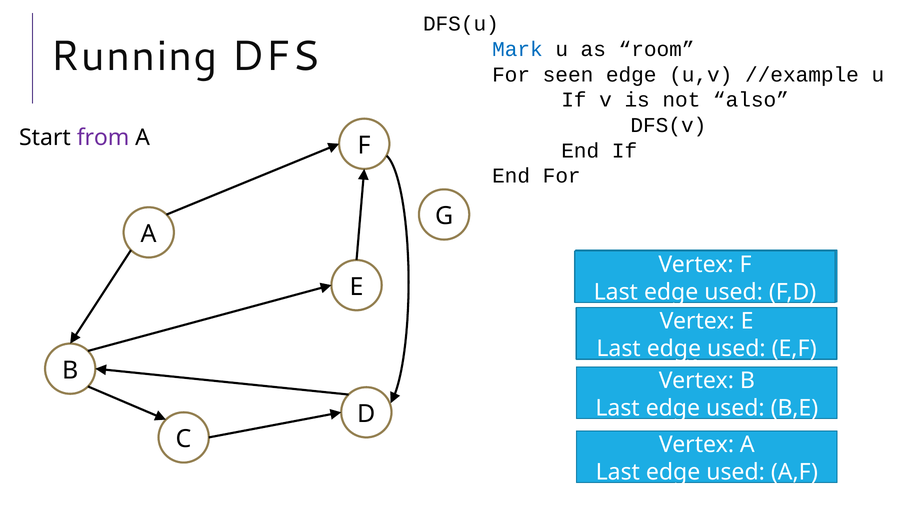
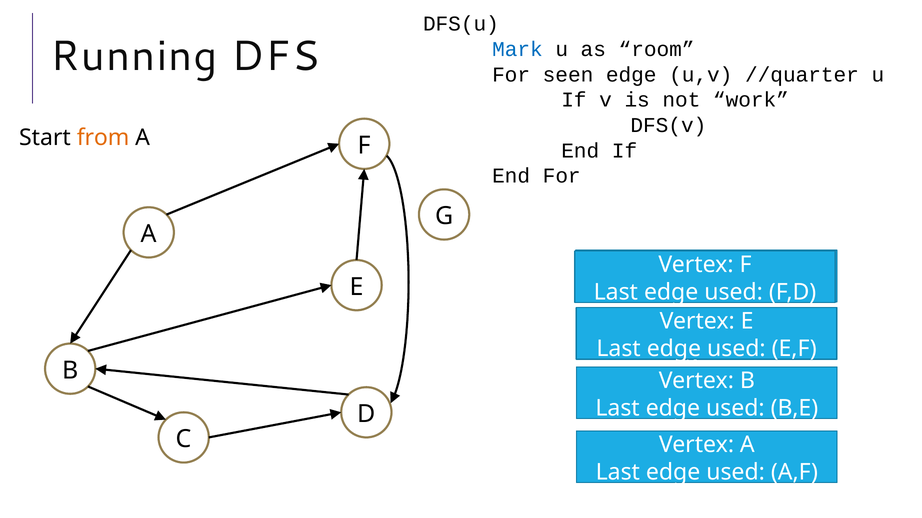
//example: //example -> //quarter
also: also -> work
from colour: purple -> orange
